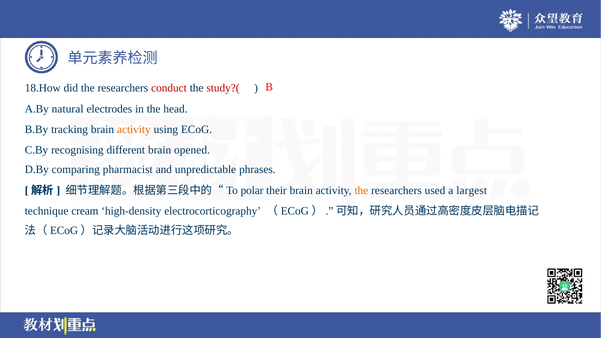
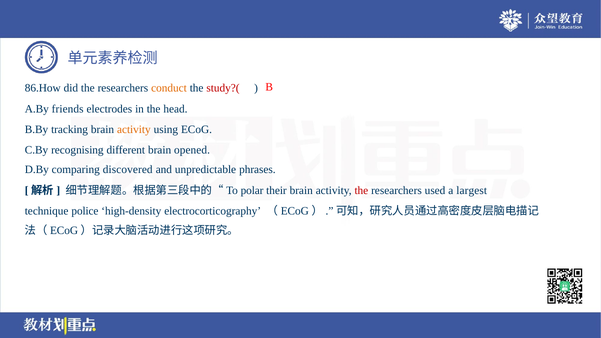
18.How: 18.How -> 86.How
conduct colour: red -> orange
natural: natural -> friends
pharmacist: pharmacist -> discovered
the at (361, 190) colour: orange -> red
cream: cream -> police
